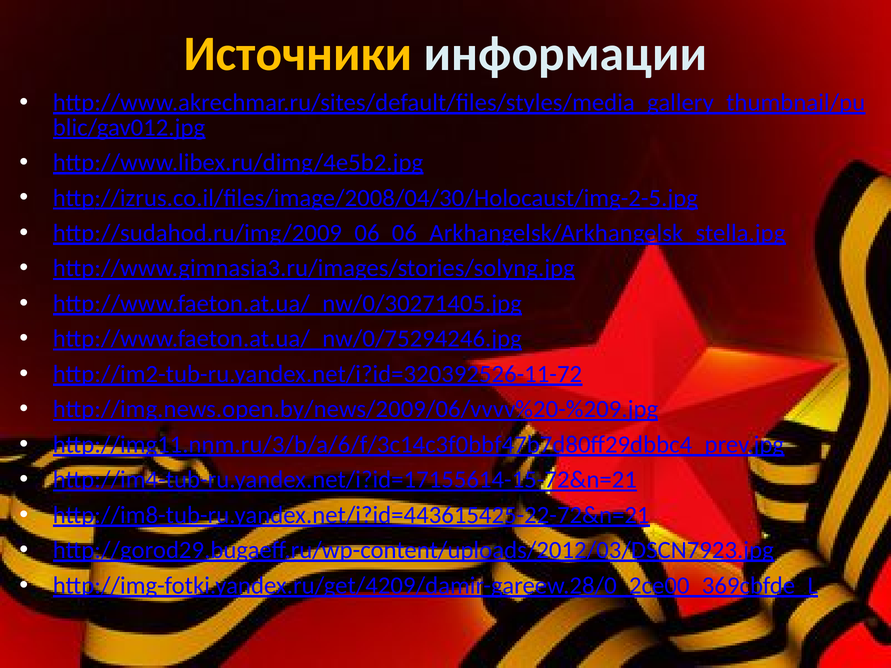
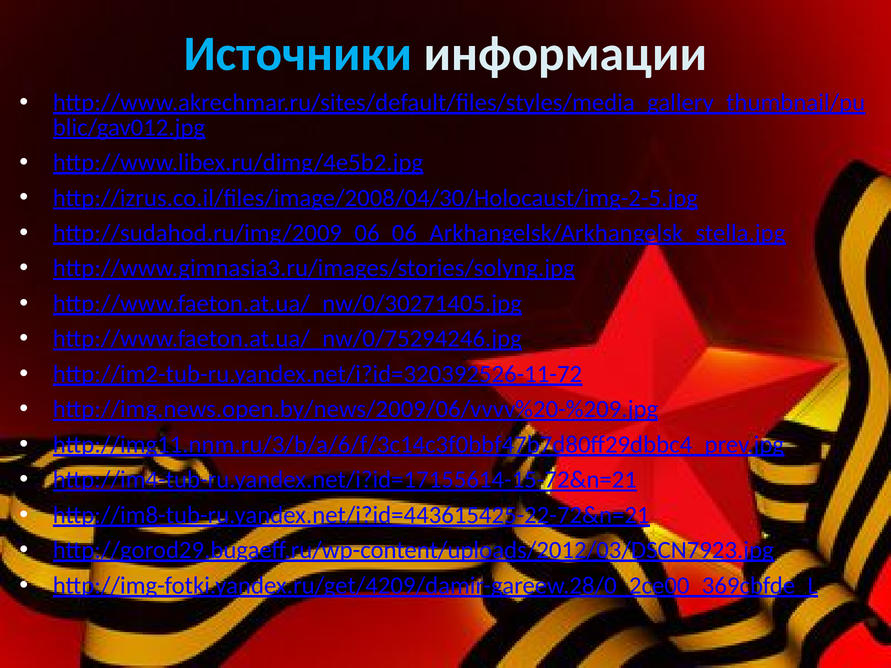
Источники colour: yellow -> light blue
